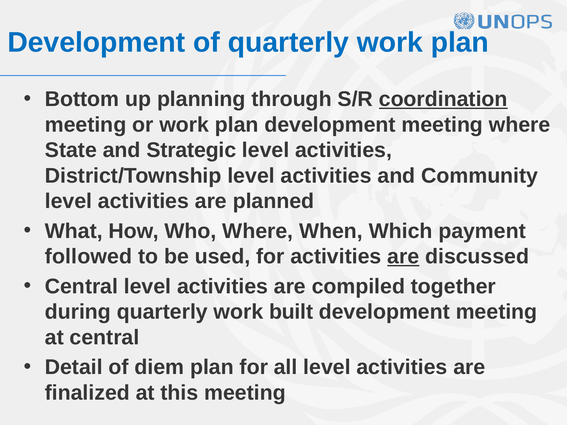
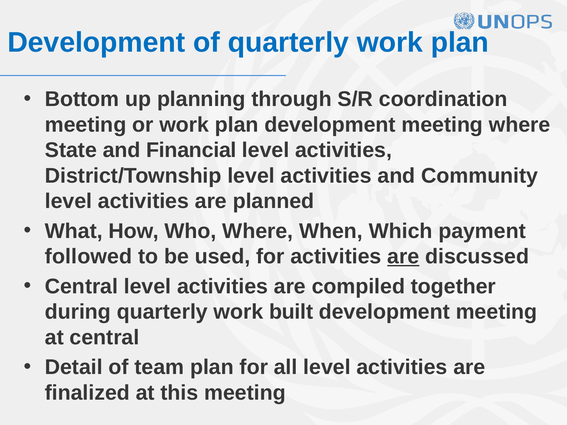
coordination underline: present -> none
Strategic: Strategic -> Financial
diem: diem -> team
